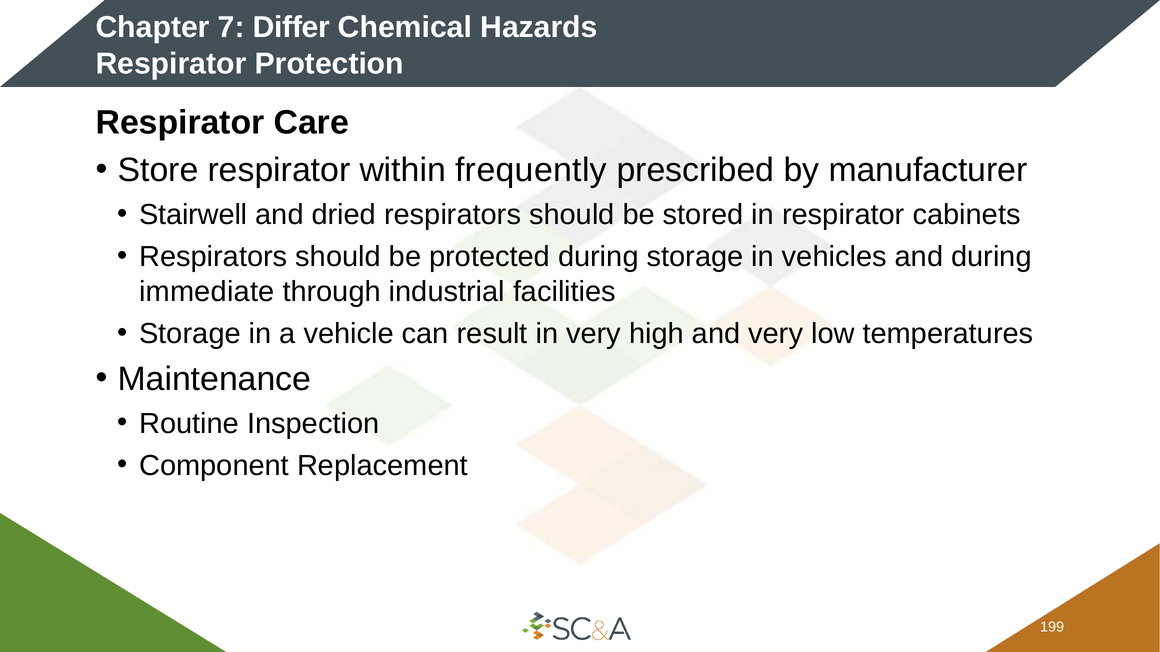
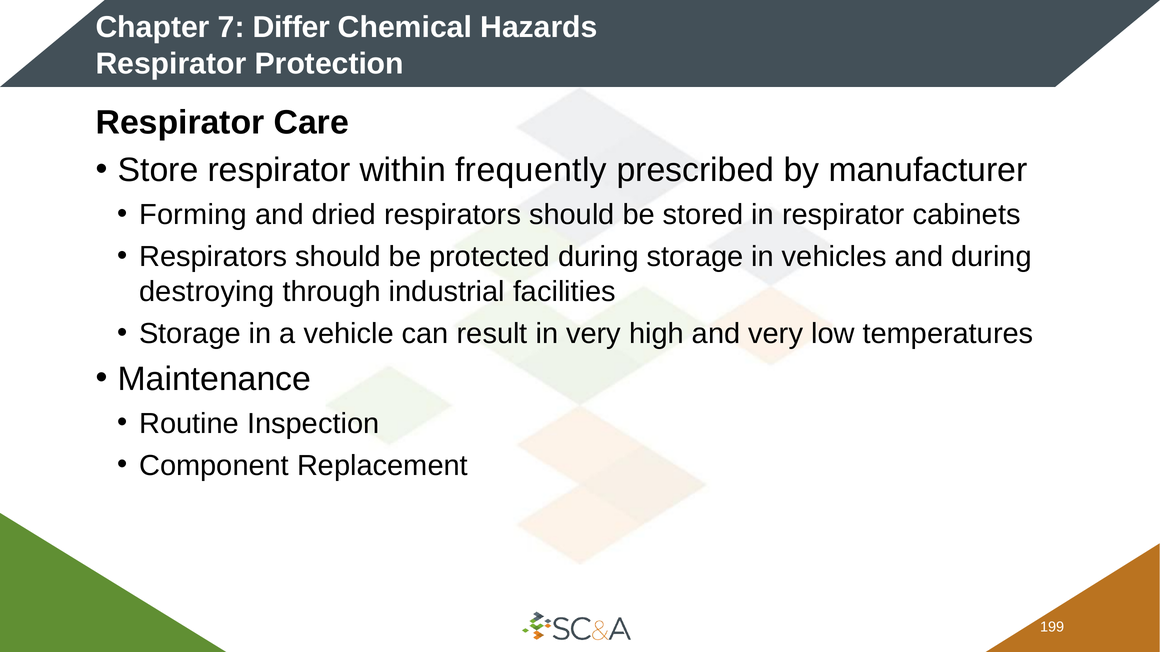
Stairwell: Stairwell -> Forming
immediate: immediate -> destroying
